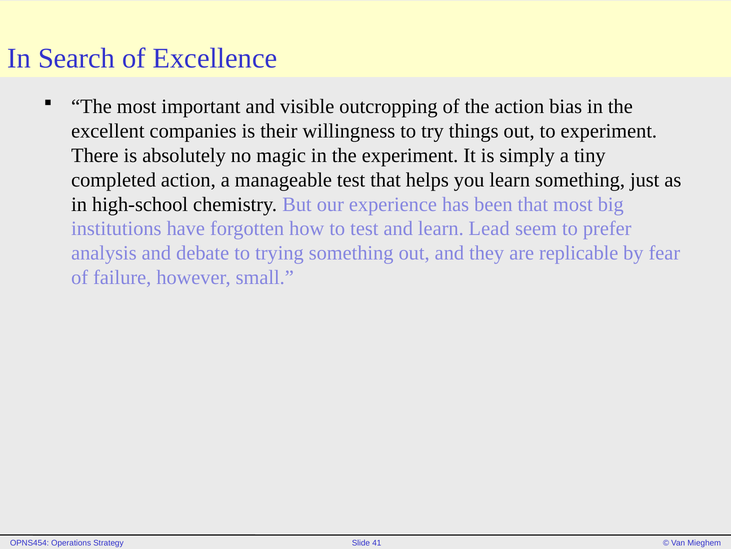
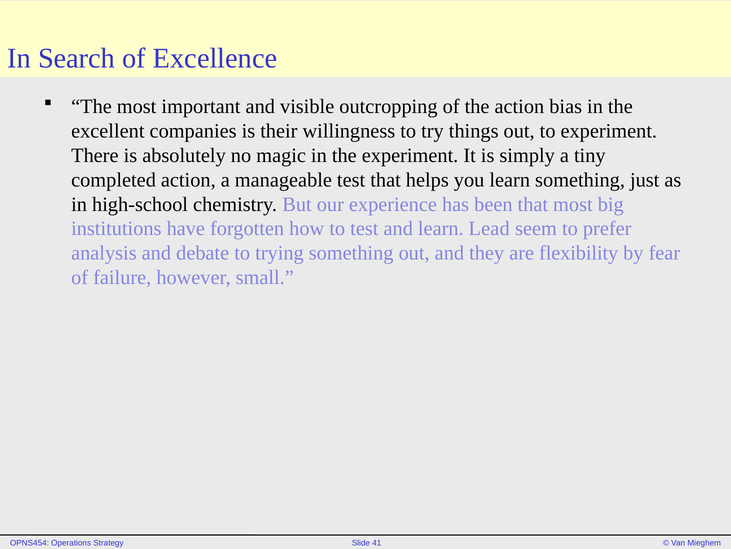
replicable: replicable -> flexibility
